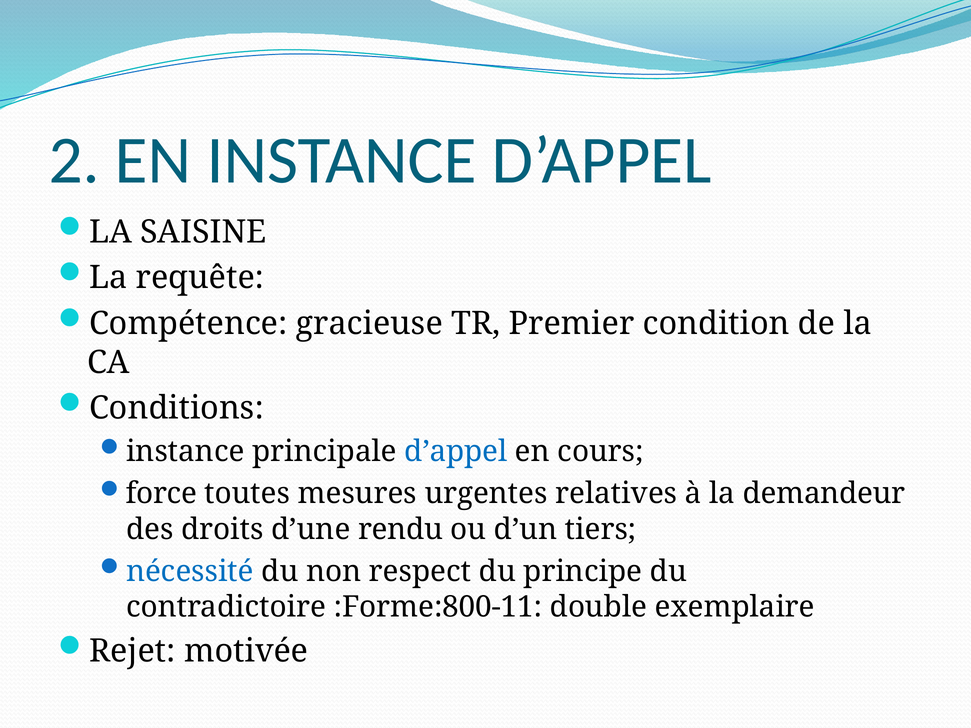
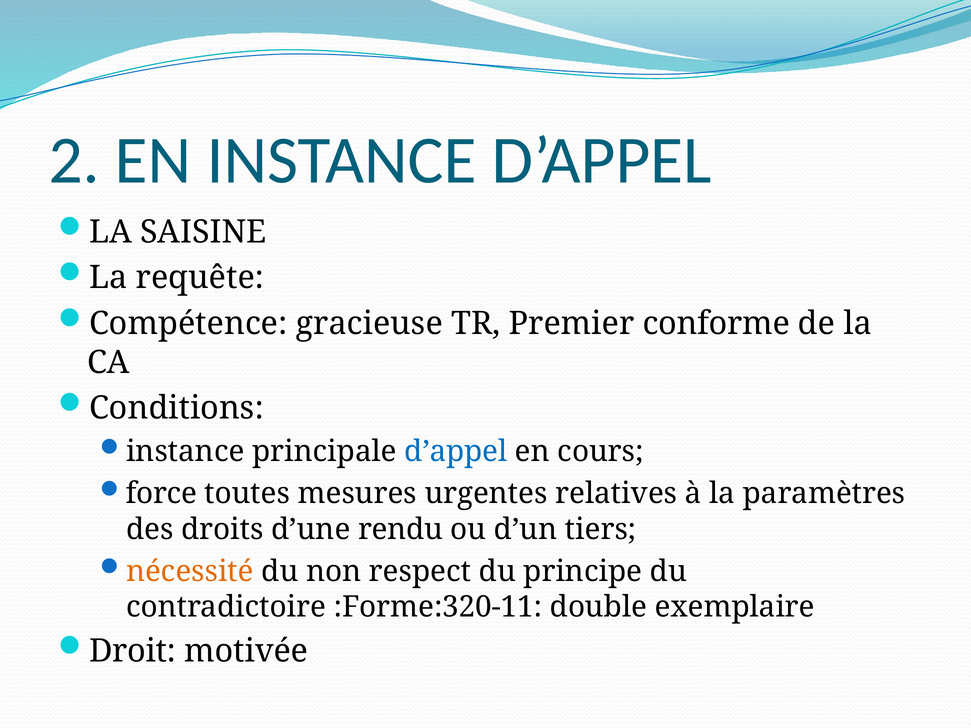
condition: condition -> conforme
demandeur: demandeur -> paramètres
nécessité colour: blue -> orange
:Forme:800-11: :Forme:800-11 -> :Forme:320-11
Rejet: Rejet -> Droit
